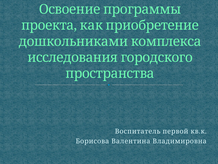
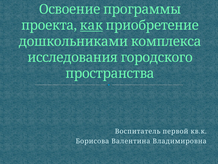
как underline: none -> present
